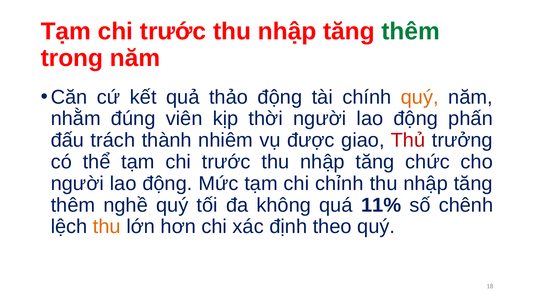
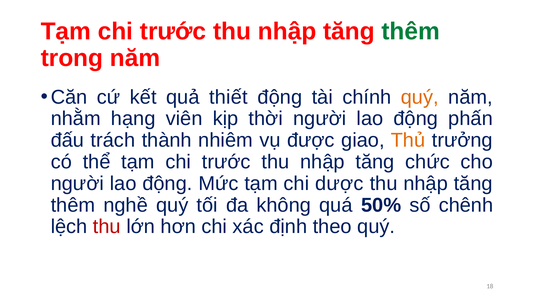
thảo: thảo -> thiết
đúng: đúng -> hạng
Thủ colour: red -> orange
chỉnh: chỉnh -> dược
11%: 11% -> 50%
thu at (107, 227) colour: orange -> red
